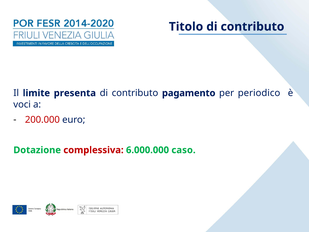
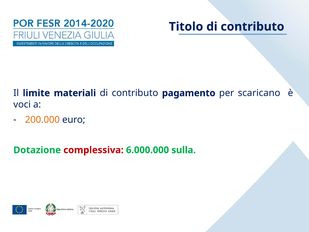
presenta: presenta -> materiali
periodico: periodico -> scaricano
200.000 colour: red -> orange
caso: caso -> sulla
